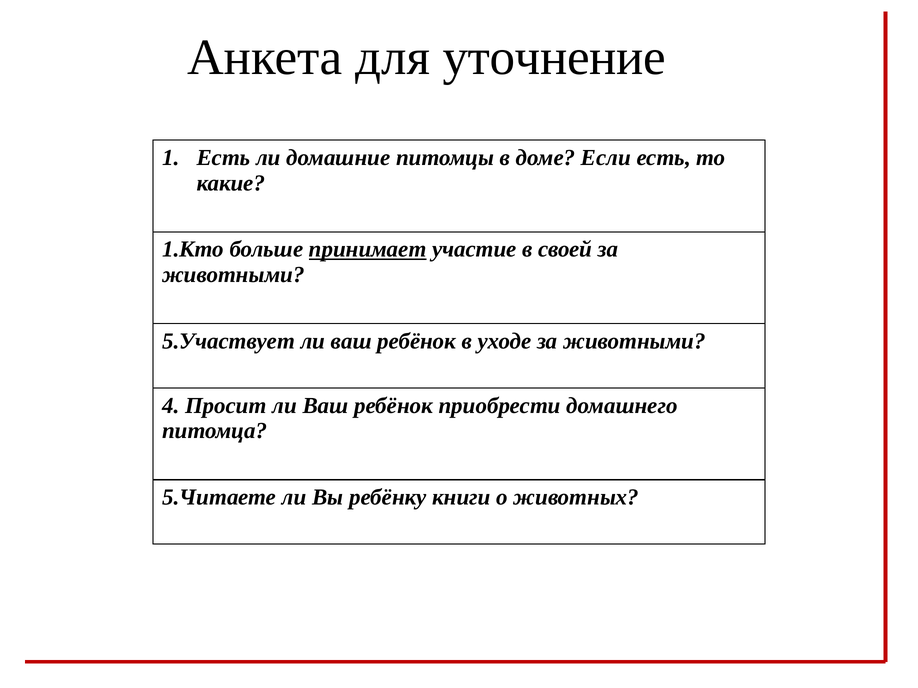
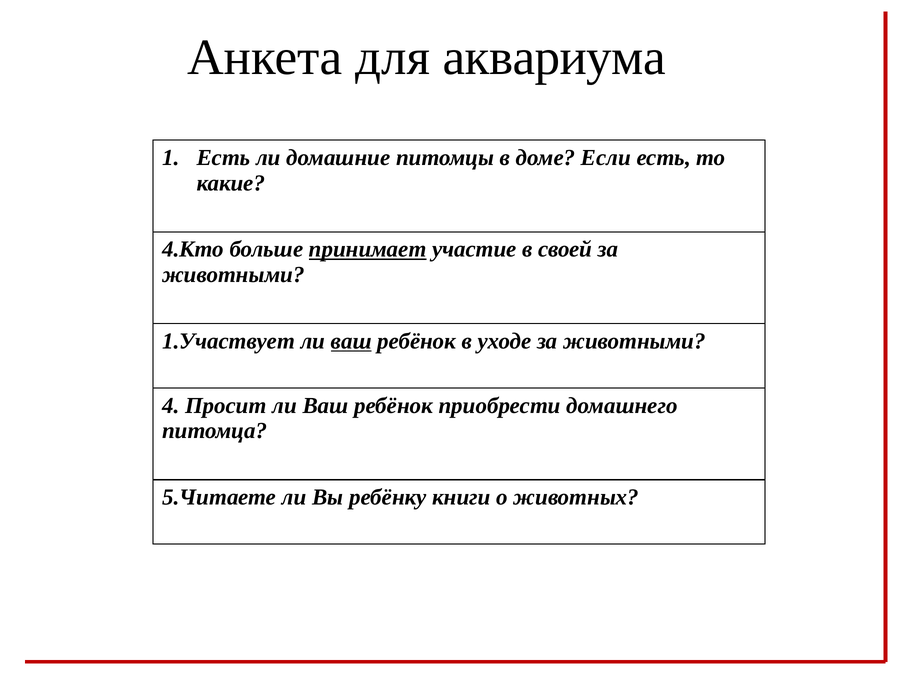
уточнение: уточнение -> аквариума
1.Кто: 1.Кто -> 4.Кто
5.Участвует: 5.Участвует -> 1.Участвует
ваш at (351, 341) underline: none -> present
